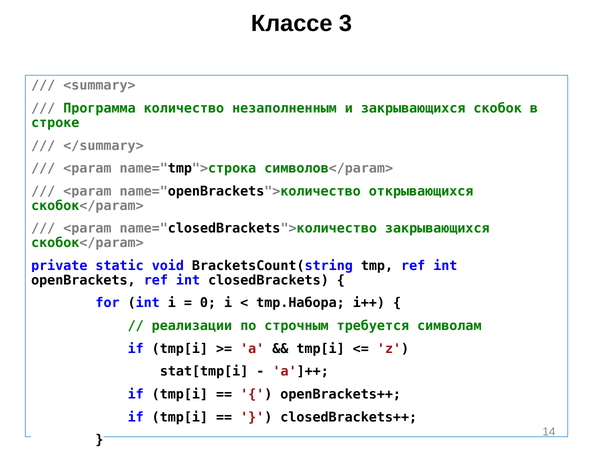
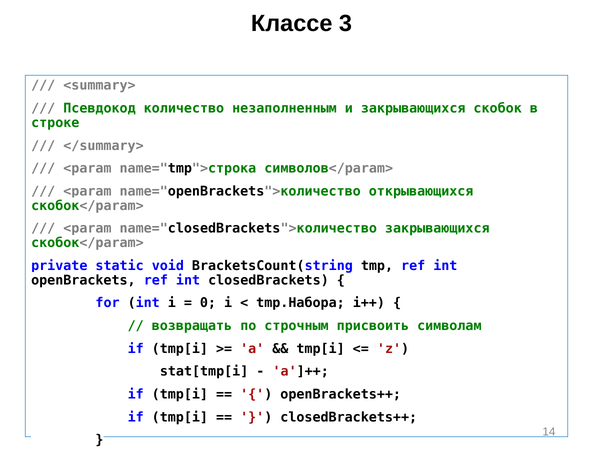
Программа: Программа -> Псевдокод
реализации: реализации -> возвращать
требуется: требуется -> присвоить
